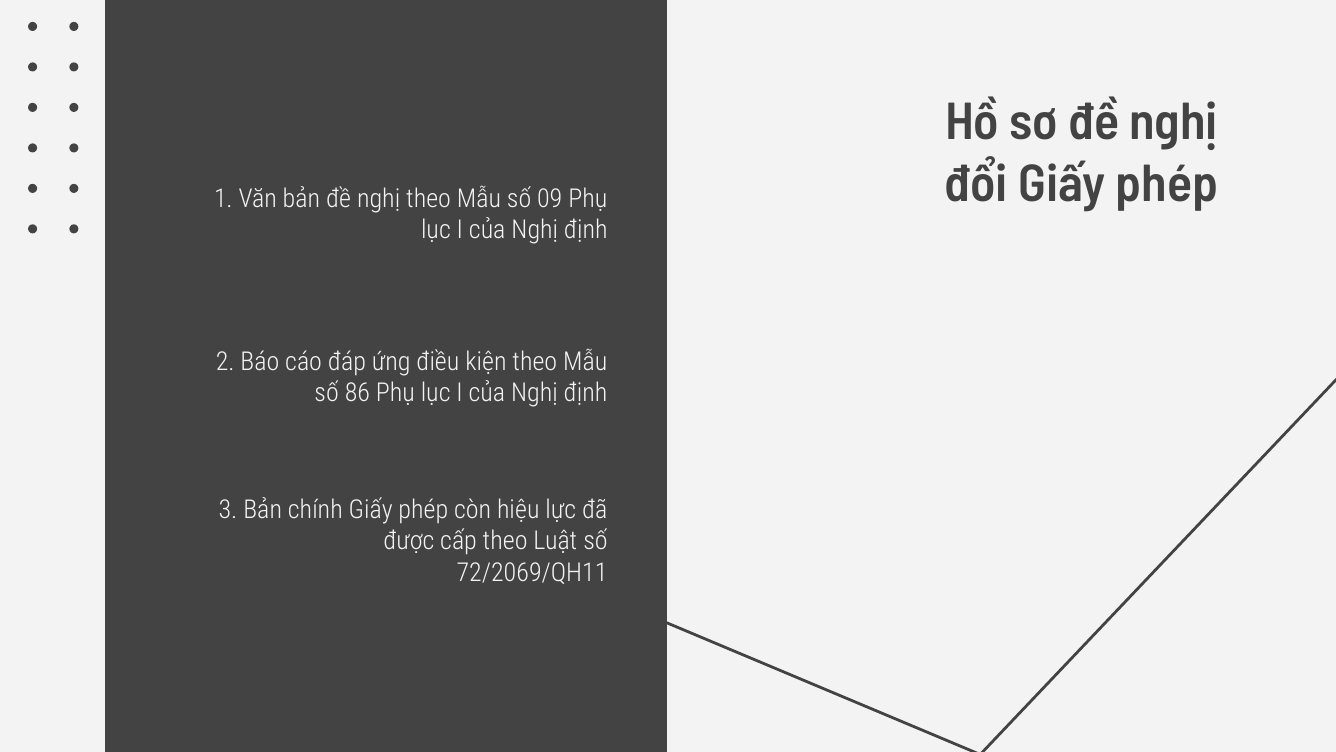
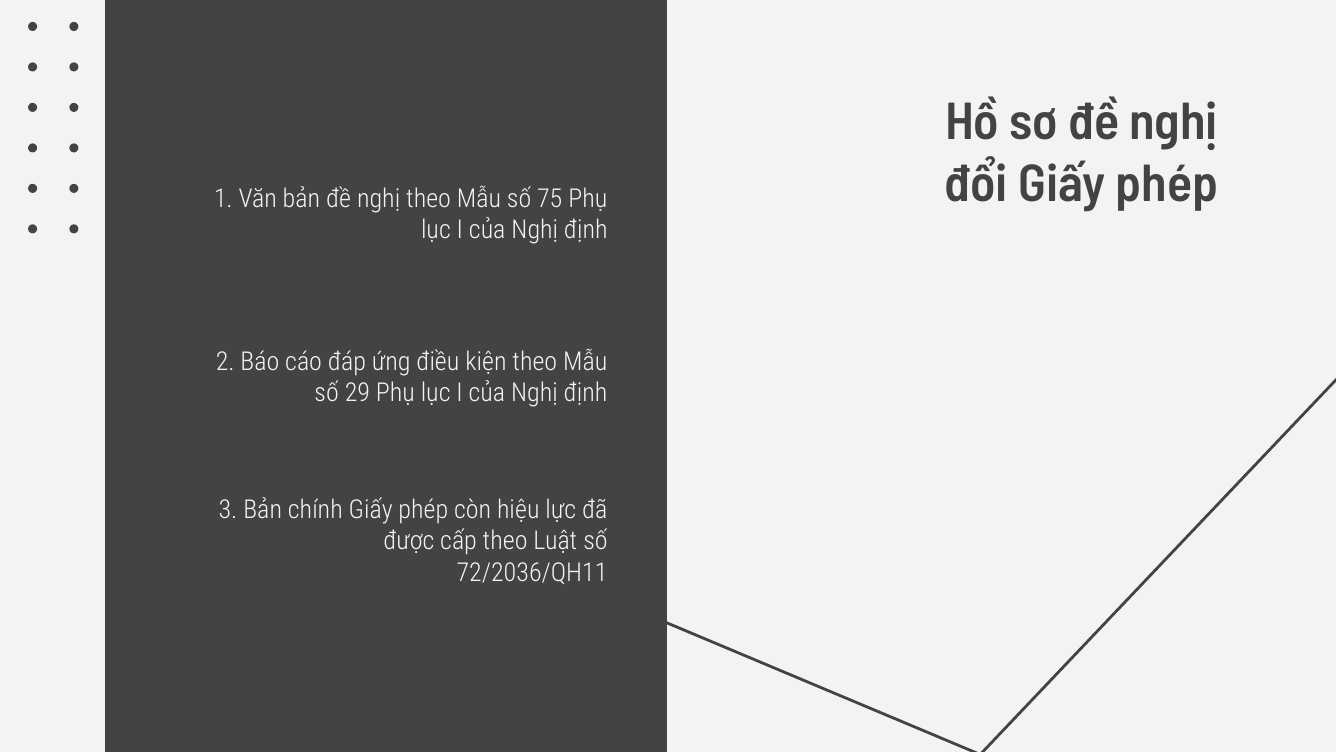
09: 09 -> 75
86: 86 -> 29
72/2069/QH11: 72/2069/QH11 -> 72/2036/QH11
